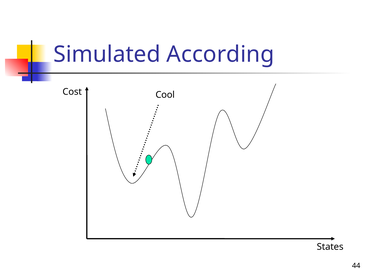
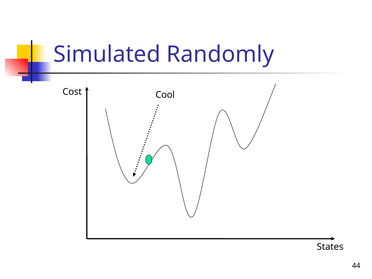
According: According -> Randomly
